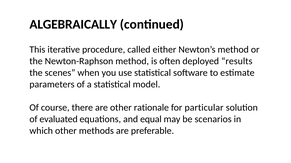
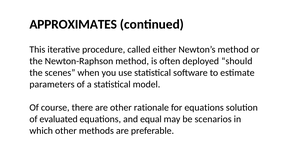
ALGEBRAICALLY: ALGEBRAICALLY -> APPROXIMATES
results: results -> should
for particular: particular -> equations
